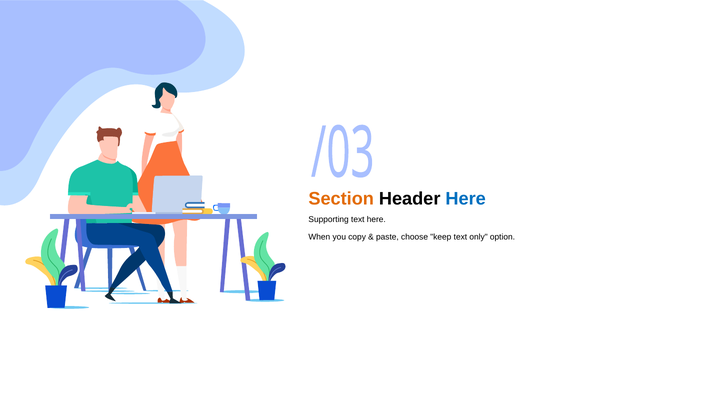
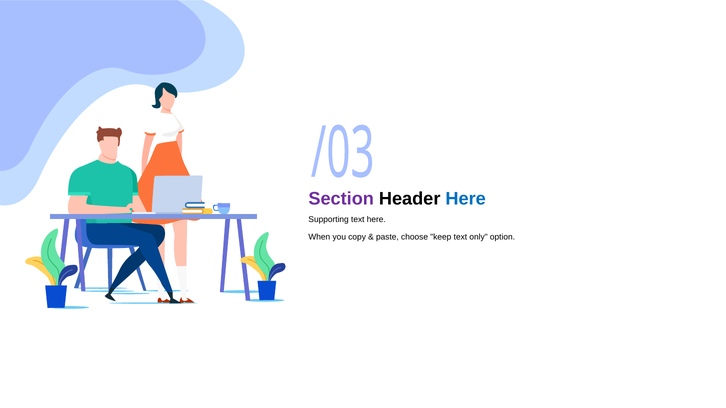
Section colour: orange -> purple
